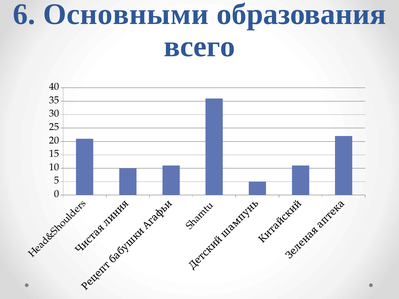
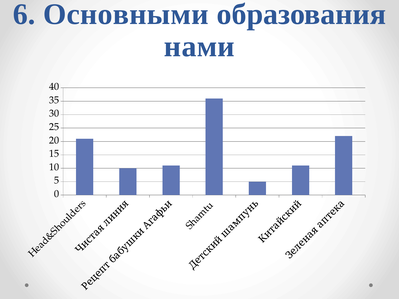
всего: всего -> нами
